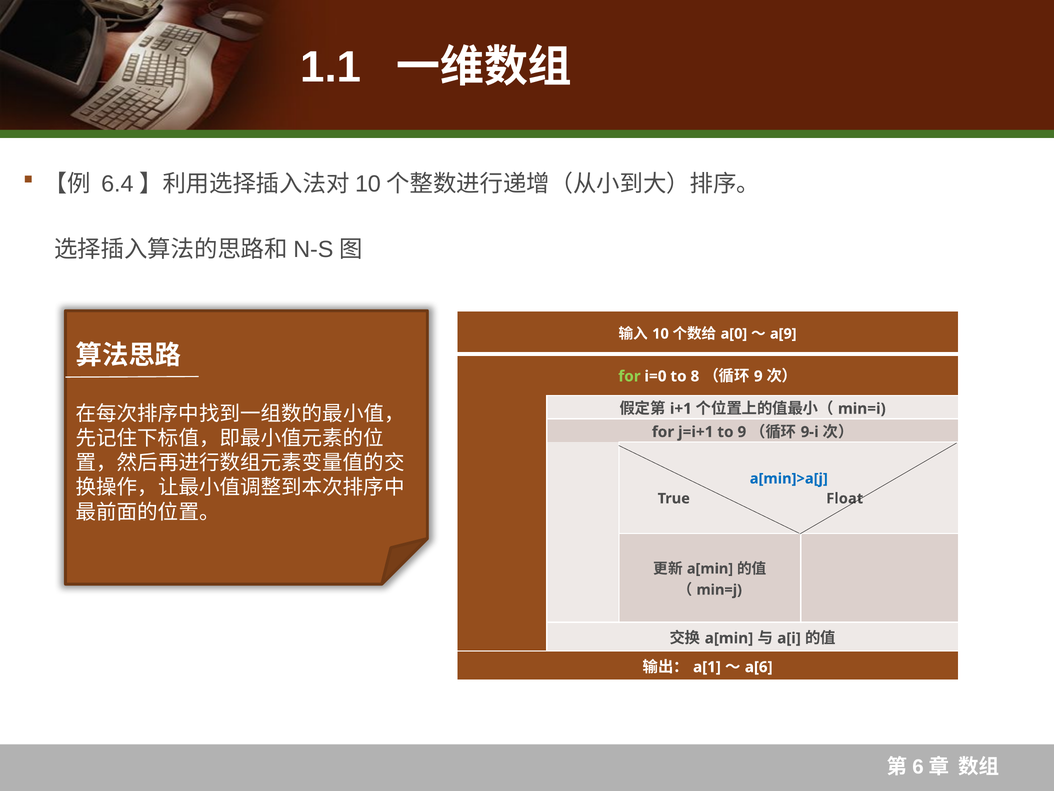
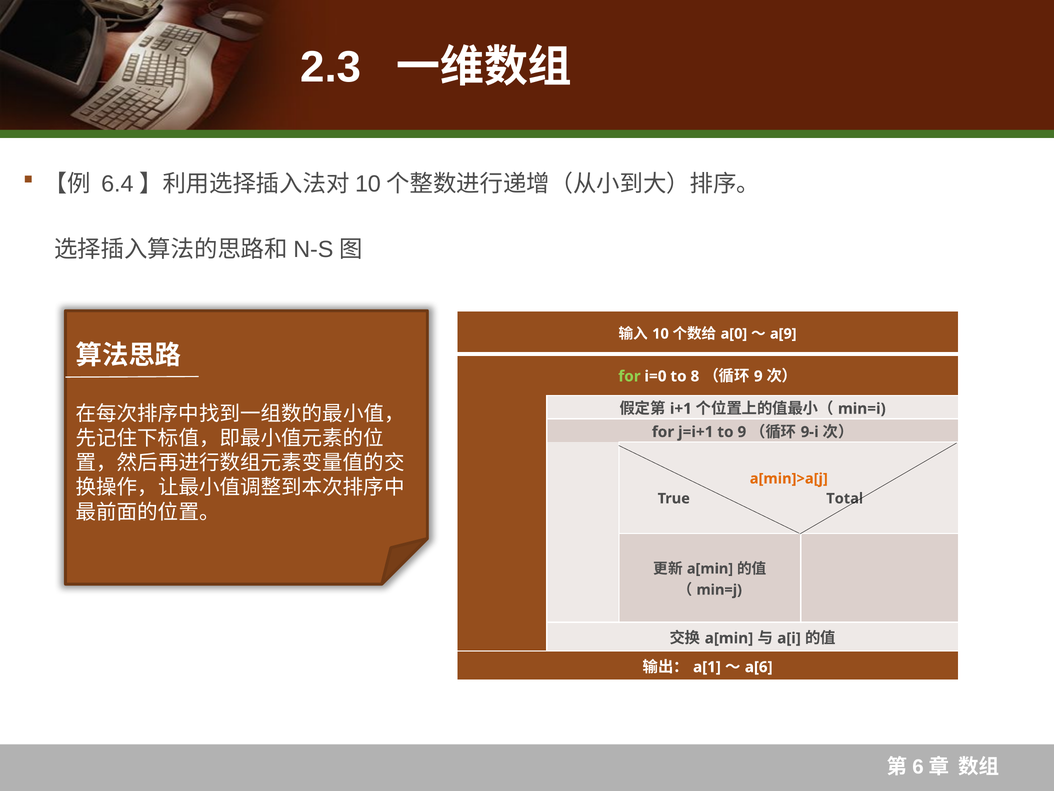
1.1: 1.1 -> 2.3
a[min]>a[j colour: blue -> orange
Float: Float -> Total
